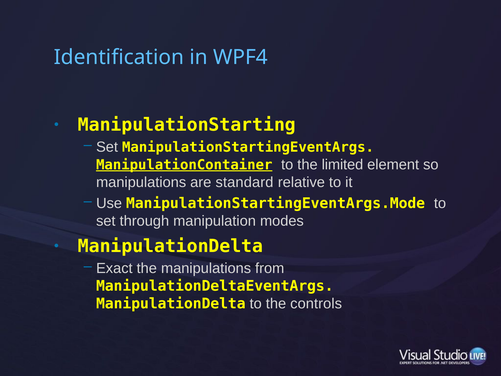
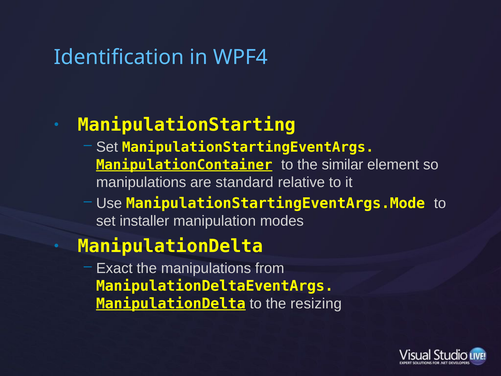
limited: limited -> similar
through: through -> installer
ManipulationDelta at (171, 303) underline: none -> present
controls: controls -> resizing
